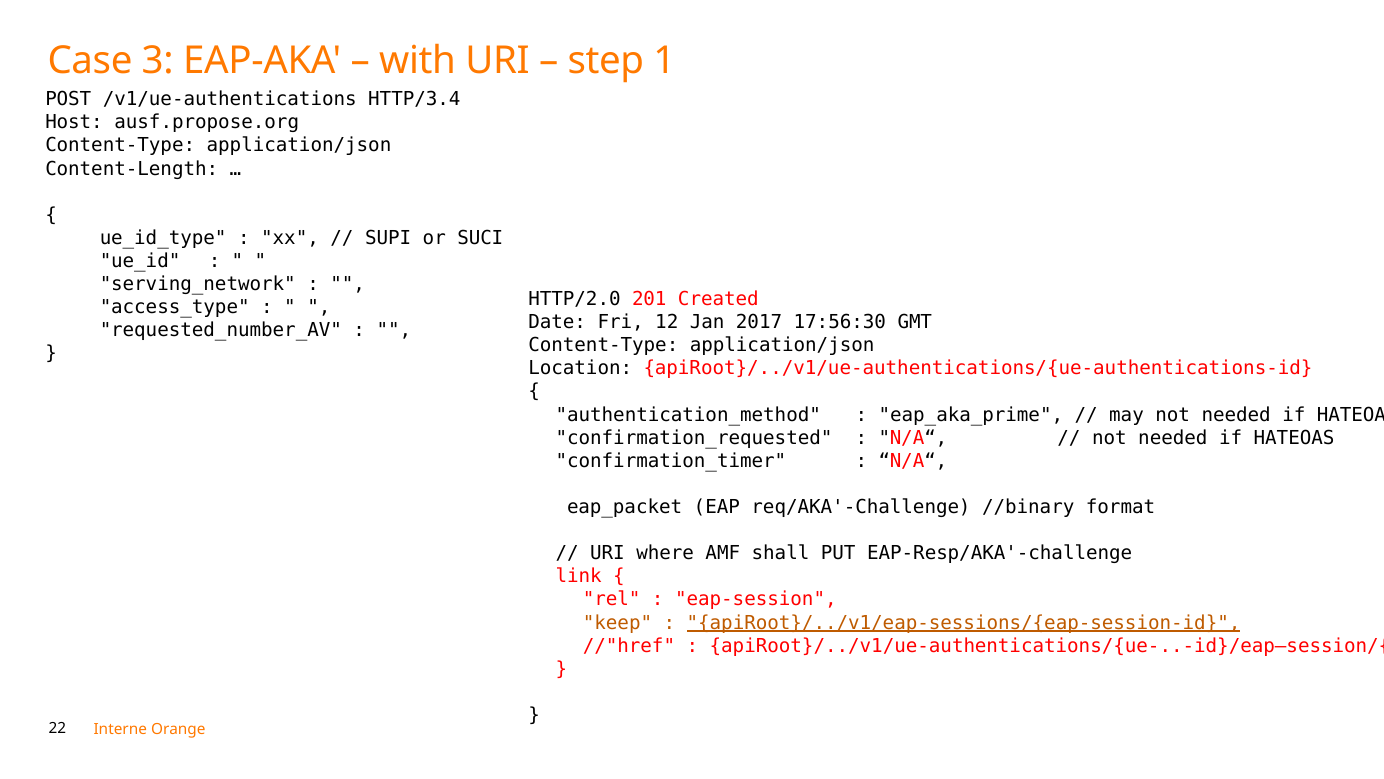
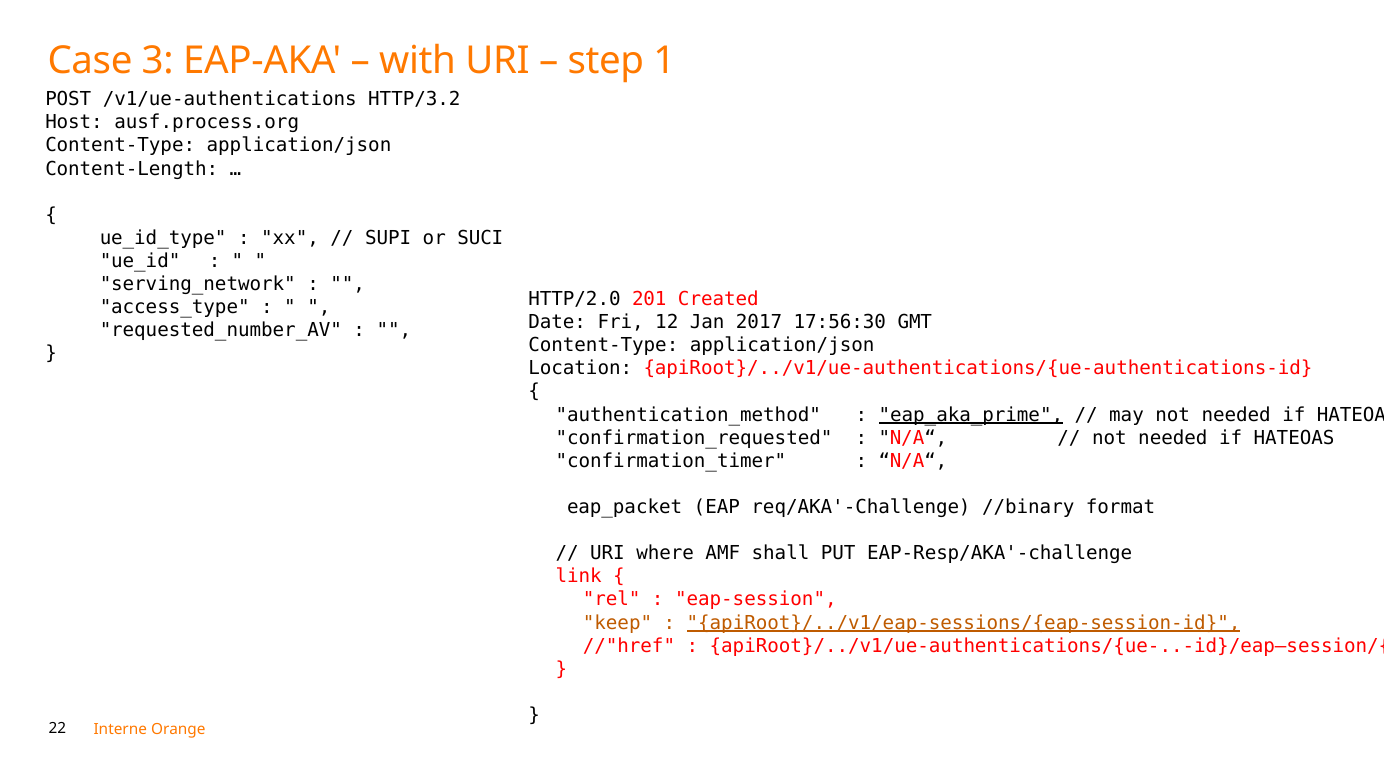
HTTP/3.4: HTTP/3.4 -> HTTP/3.2
ausf.propose.org: ausf.propose.org -> ausf.process.org
eap_aka_prime underline: none -> present
